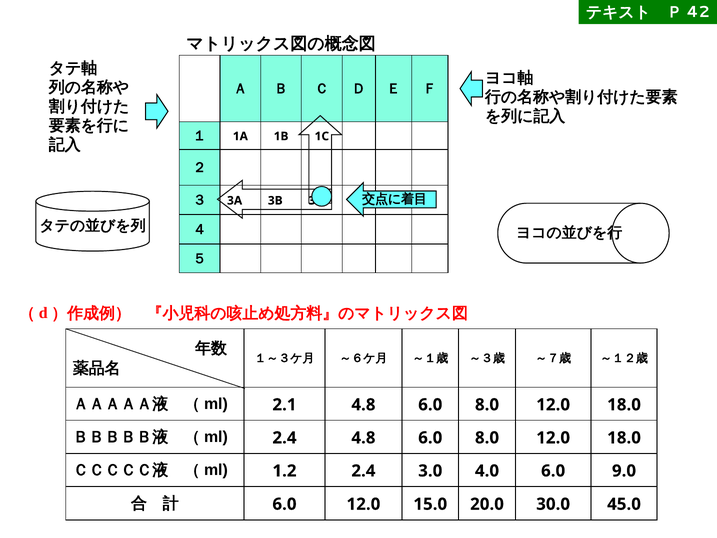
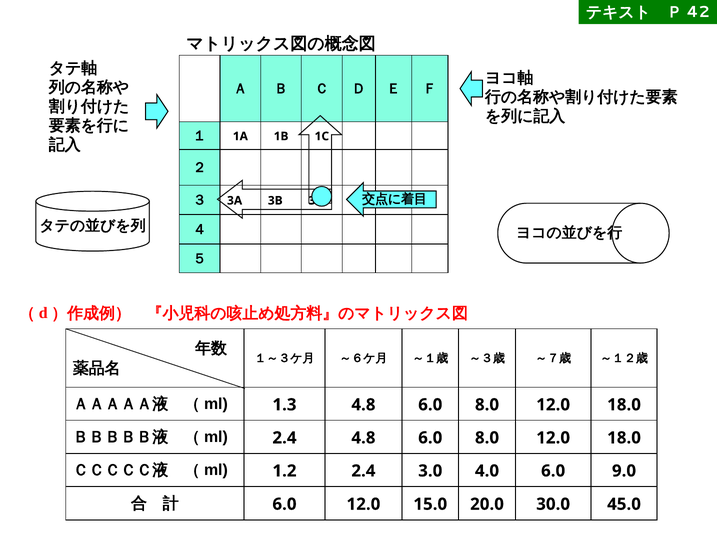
2.1: 2.1 -> 1.3
